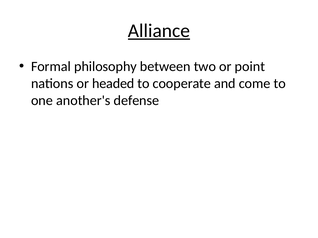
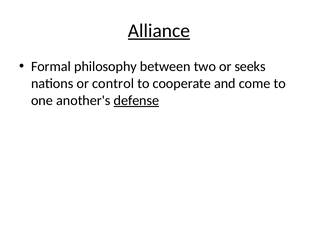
point: point -> seeks
headed: headed -> control
defense underline: none -> present
